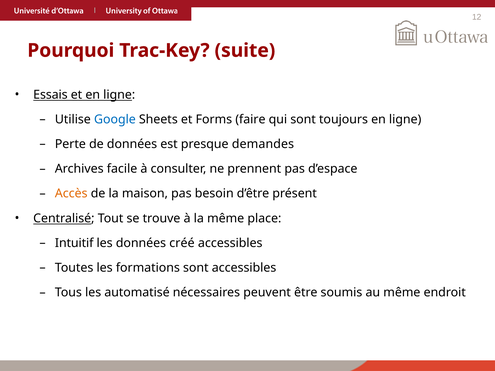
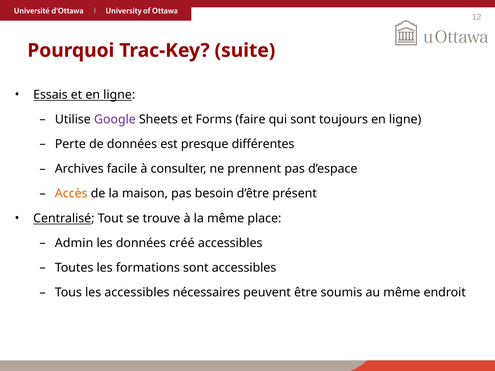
Google colour: blue -> purple
demandes: demandes -> différentes
Intuitif: Intuitif -> Admin
les automatisé: automatisé -> accessibles
